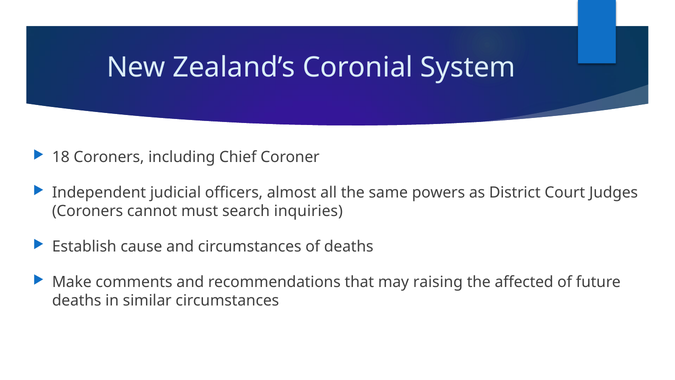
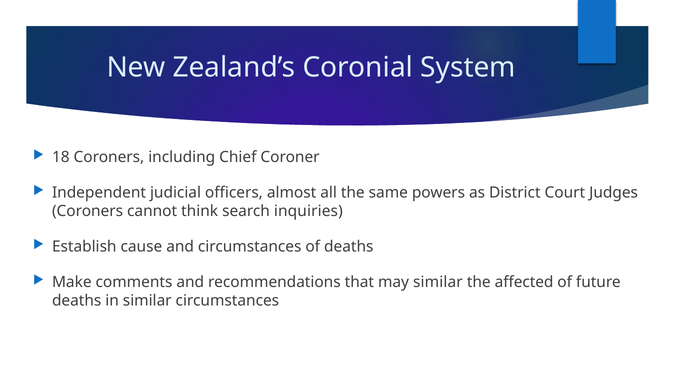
must: must -> think
may raising: raising -> similar
